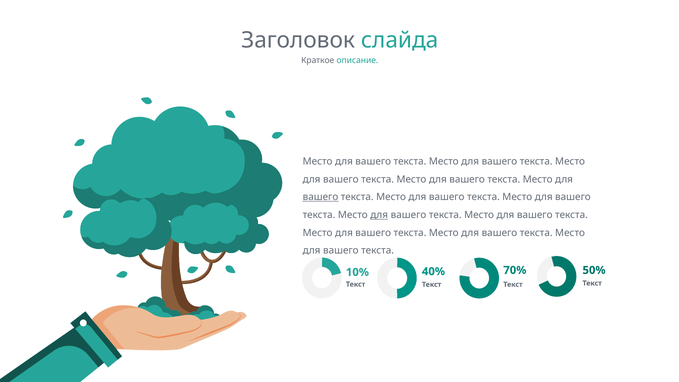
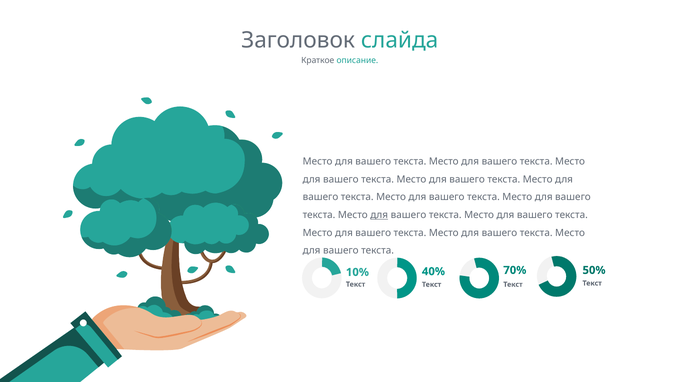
вашего at (320, 197) underline: present -> none
